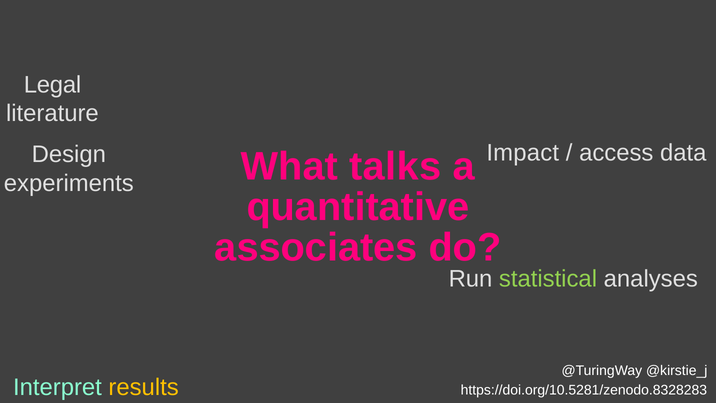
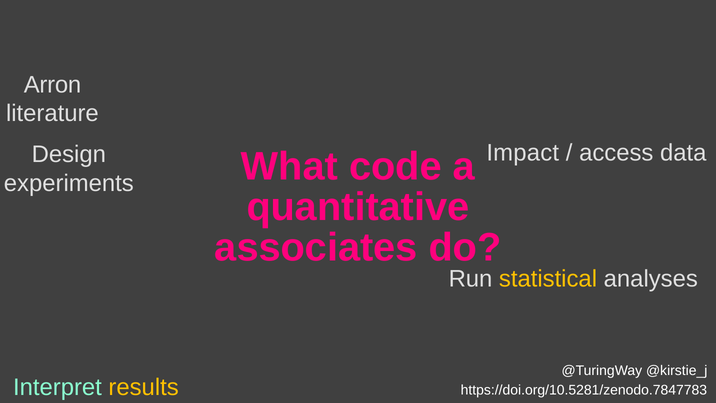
Legal: Legal -> Arron
talks: talks -> code
statistical colour: light green -> yellow
https://doi.org/10.5281/zenodo.8328283: https://doi.org/10.5281/zenodo.8328283 -> https://doi.org/10.5281/zenodo.7847783
